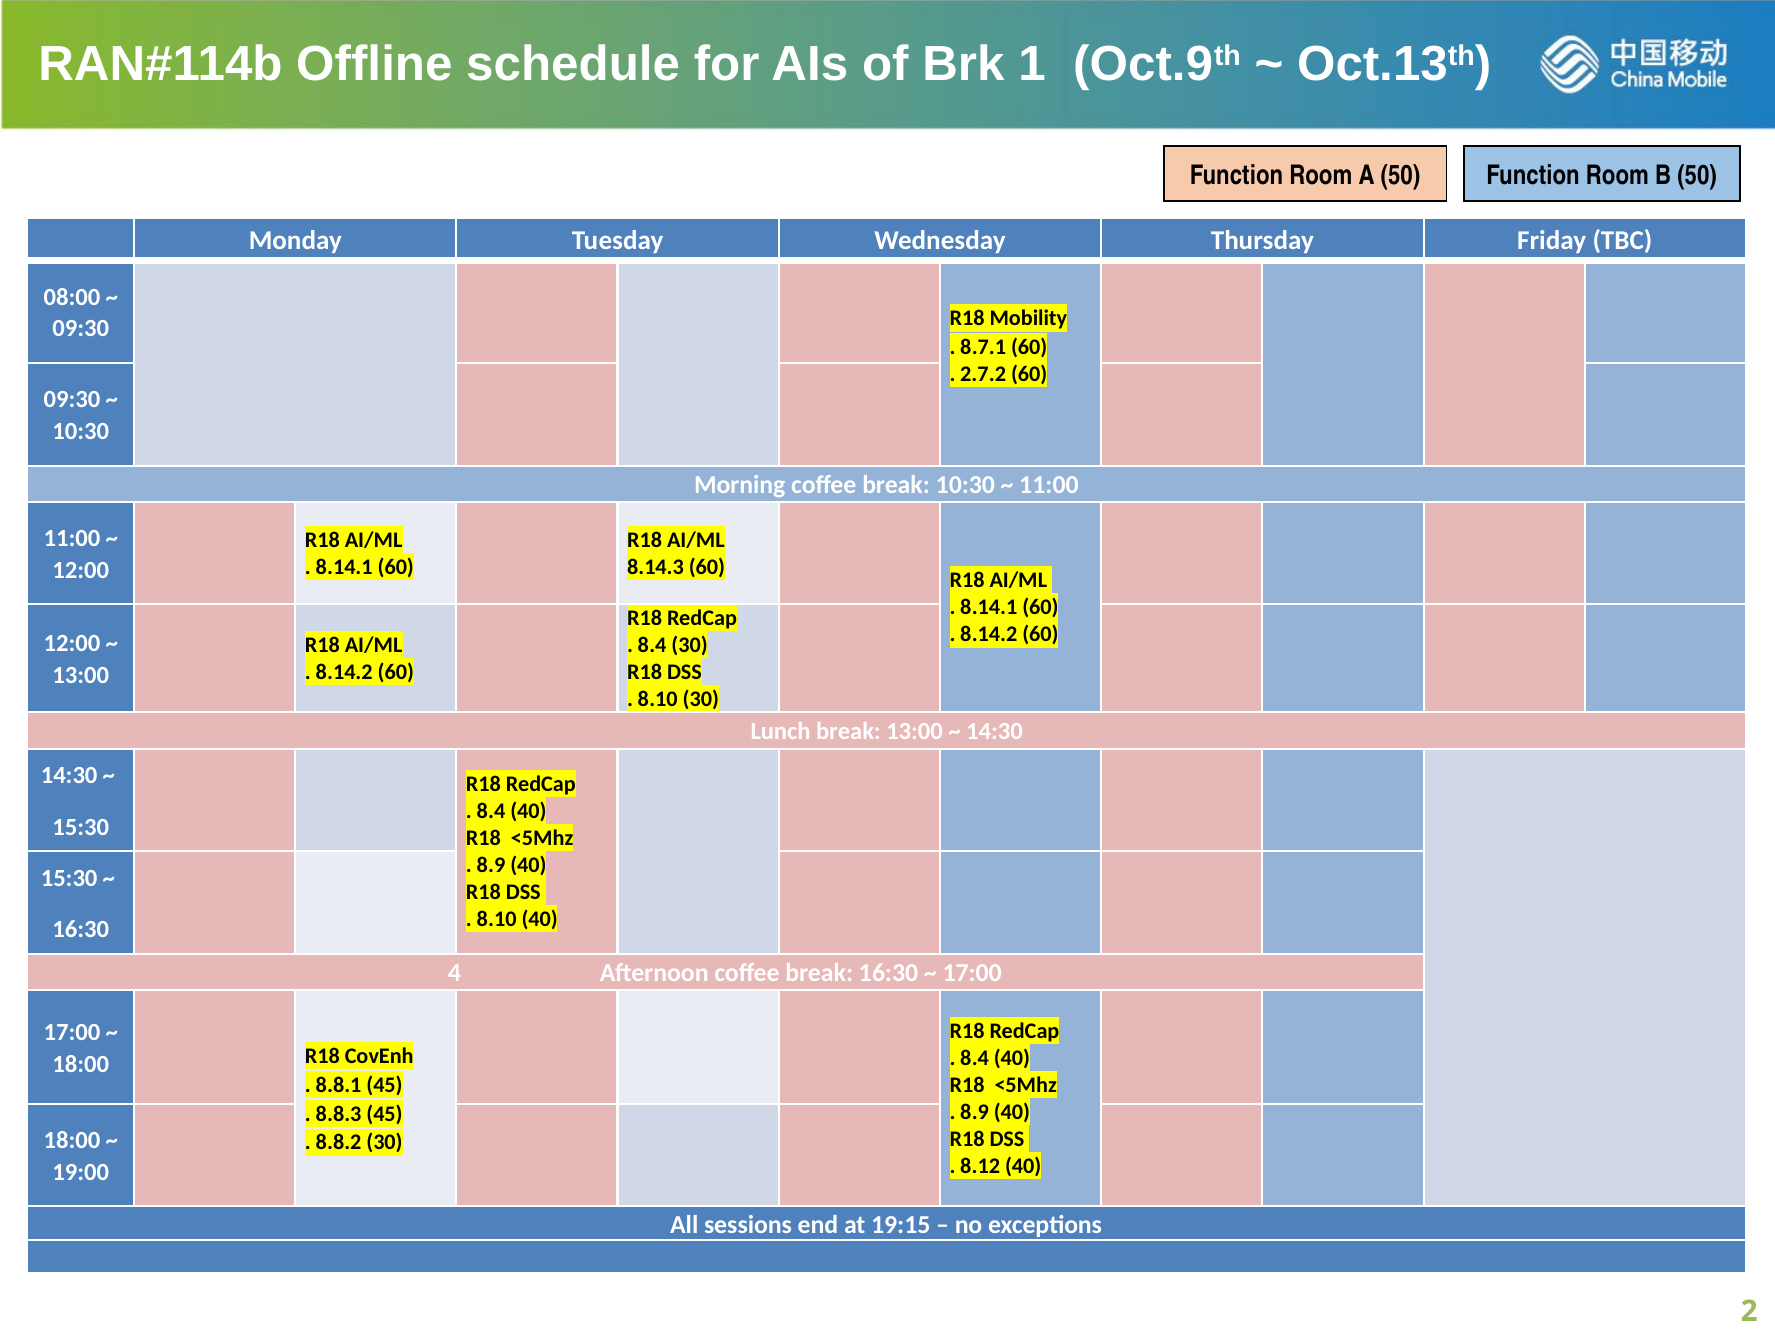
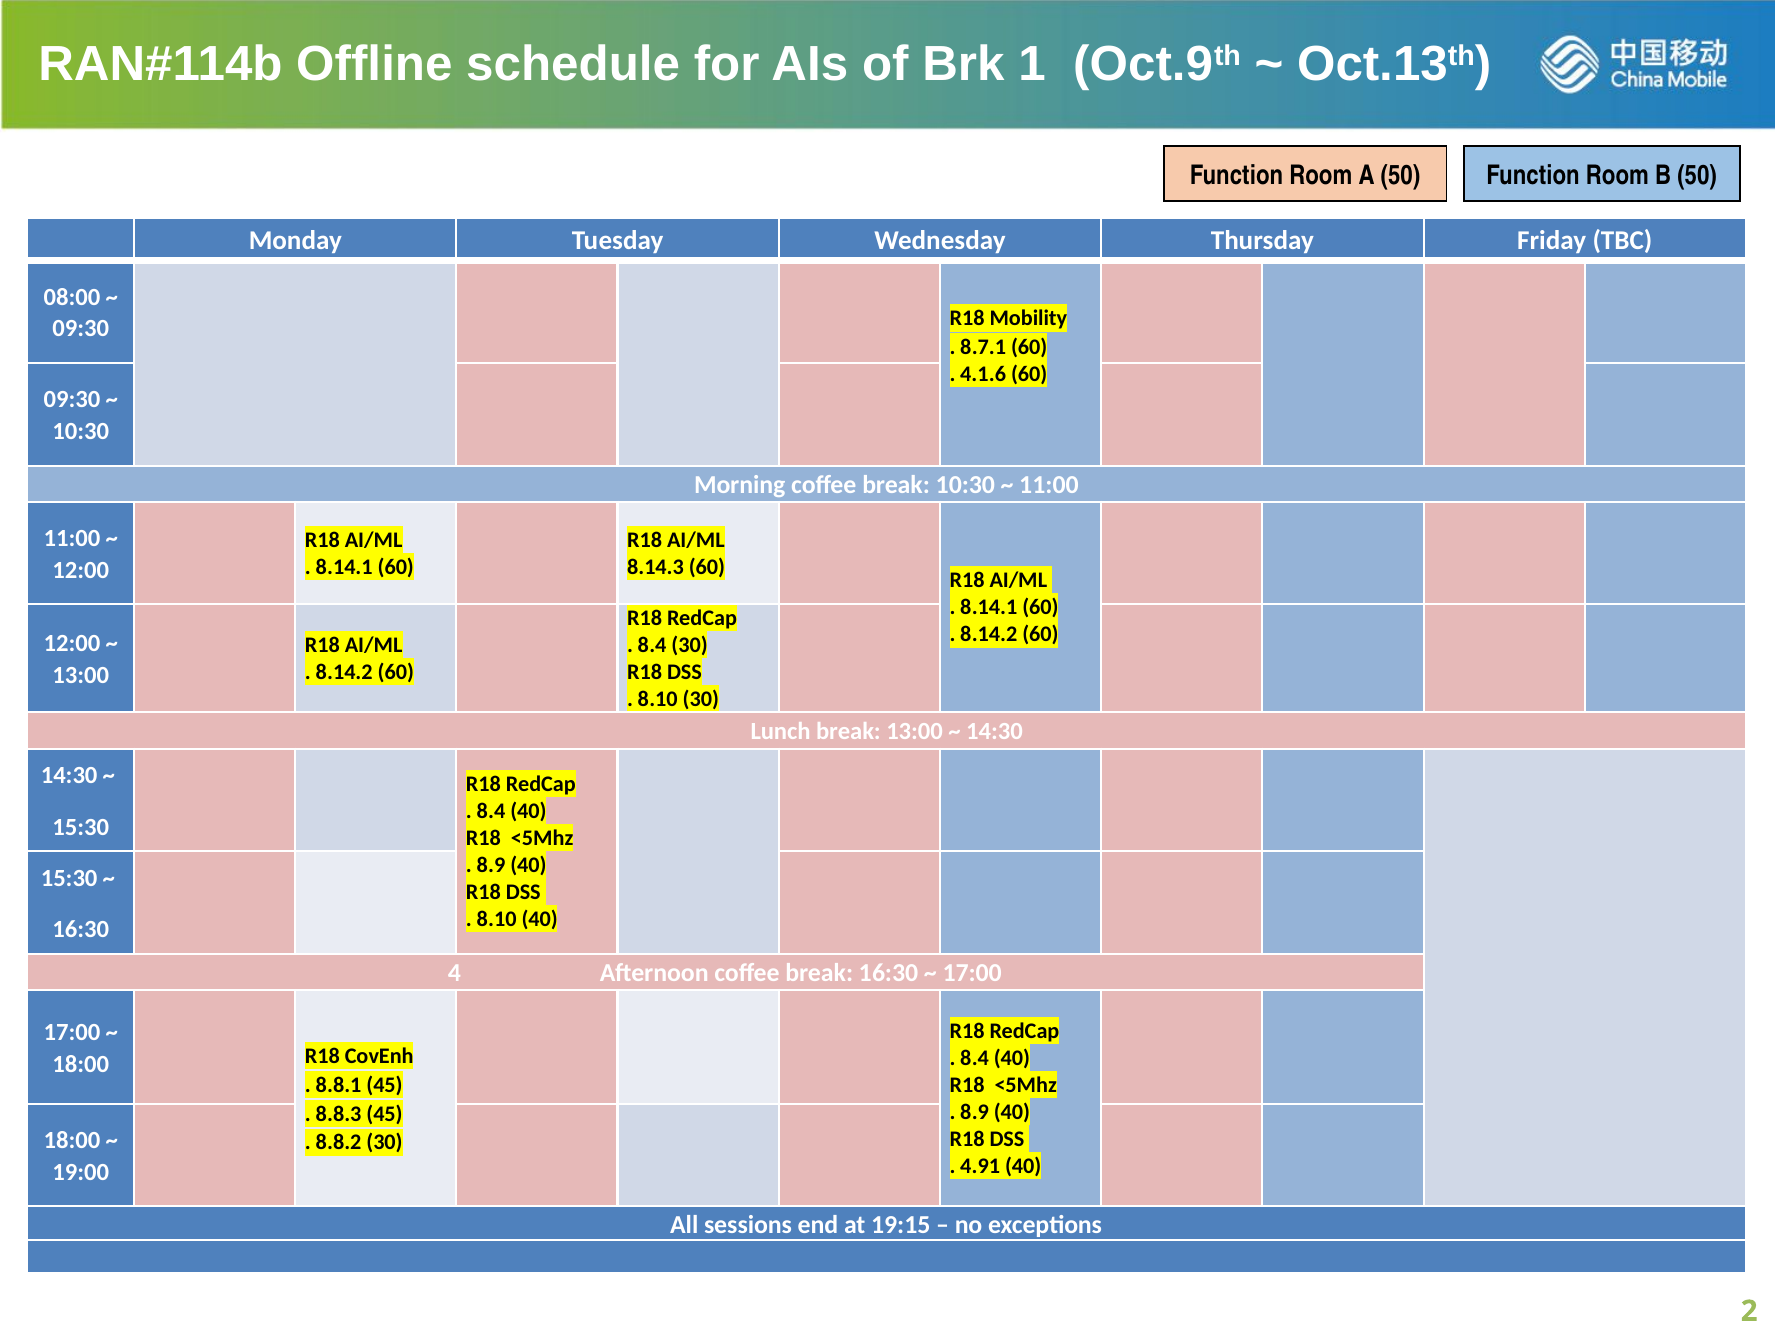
2.7.2: 2.7.2 -> 4.1.6
8.12: 8.12 -> 4.91
